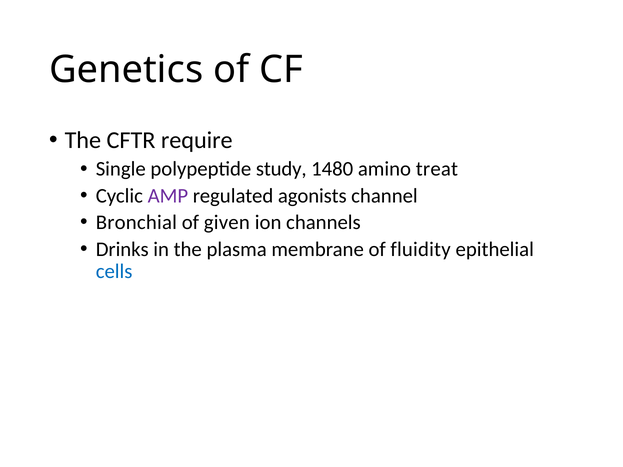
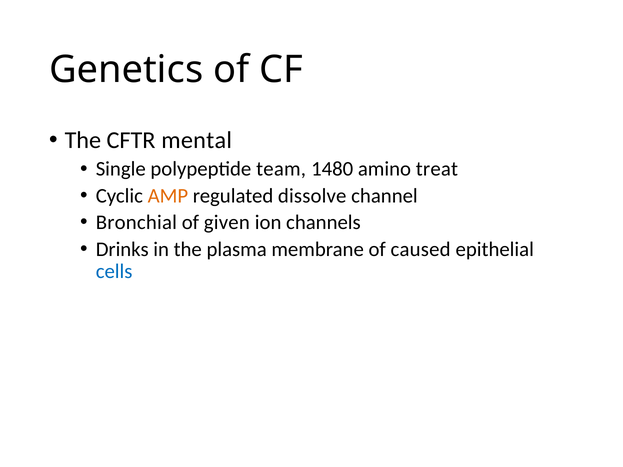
require: require -> mental
study: study -> team
AMP colour: purple -> orange
agonists: agonists -> dissolve
fluidity: fluidity -> caused
